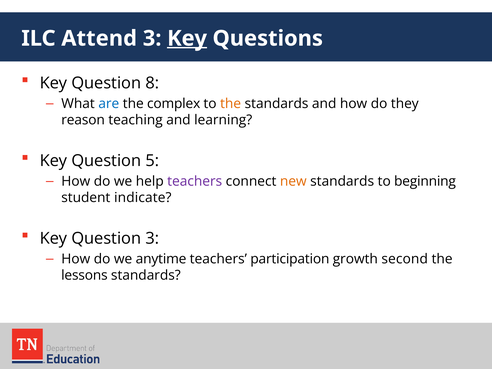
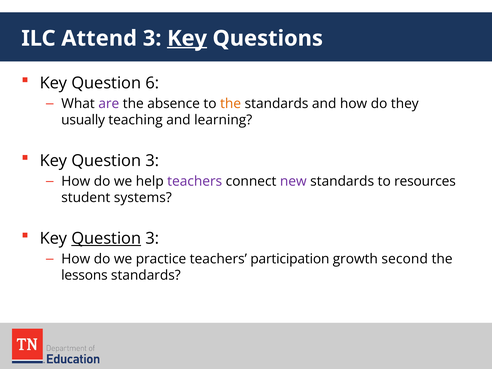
8: 8 -> 6
are colour: blue -> purple
complex: complex -> absence
reason: reason -> usually
5 at (152, 161): 5 -> 3
new colour: orange -> purple
beginning: beginning -> resources
indicate: indicate -> systems
Question at (106, 238) underline: none -> present
anytime: anytime -> practice
